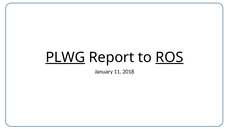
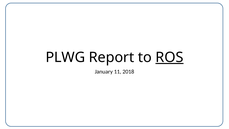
PLWG underline: present -> none
